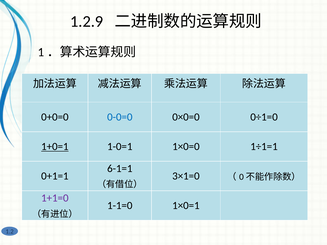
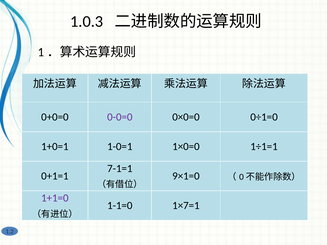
1.2.9: 1.2.9 -> 1.0.3
0-0=0 colour: blue -> purple
1+0=1 underline: present -> none
6-1=1: 6-1=1 -> 7-1=1
3×1=0: 3×1=0 -> 9×1=0
1×0=1: 1×0=1 -> 1×7=1
